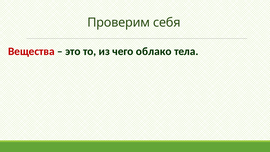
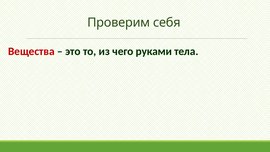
облако: облако -> руками
